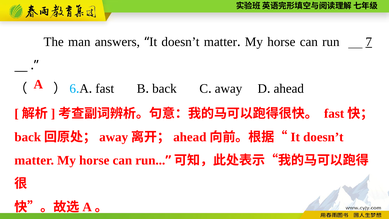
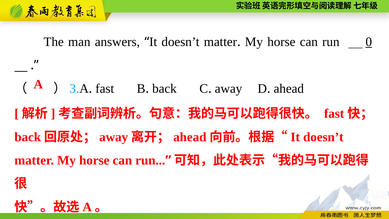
7: 7 -> 0
6: 6 -> 3
